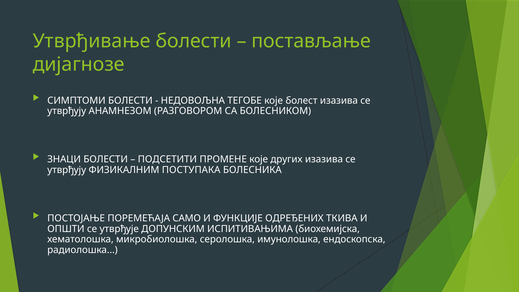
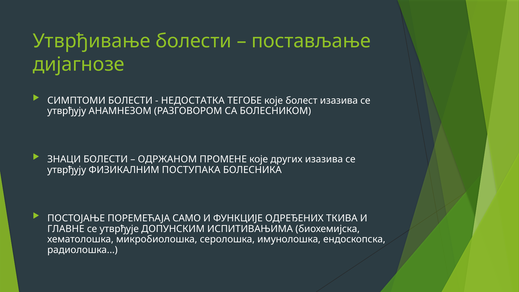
НЕДОВОЉНА: НЕДОВОЉНА -> НЕДОСТАТКА
ПОДСЕТИТИ: ПОДСЕТИТИ -> ОДРЖАНОМ
ОПШТИ: ОПШТИ -> ГЛАВНЕ
